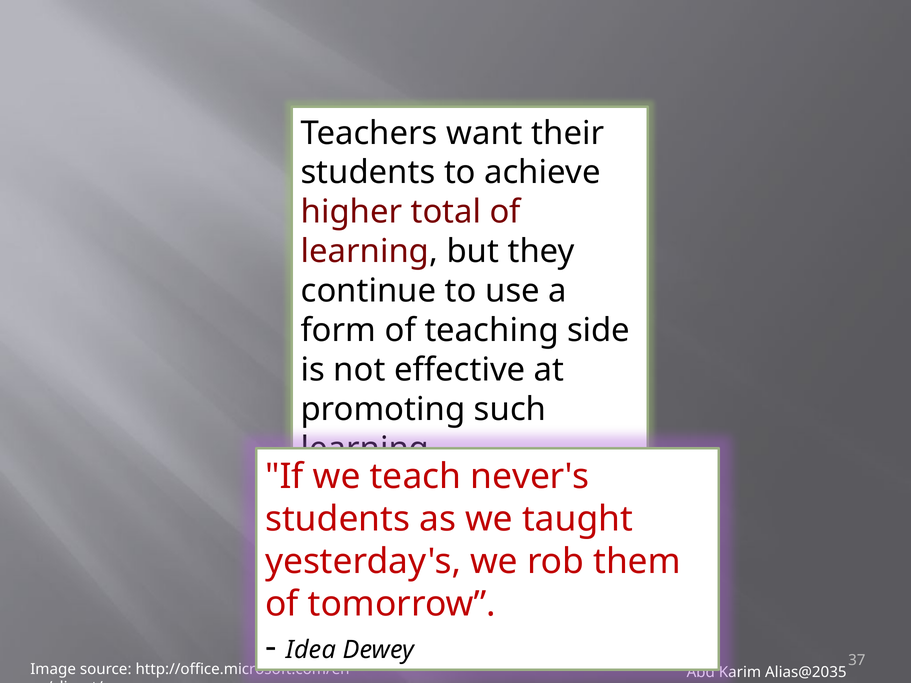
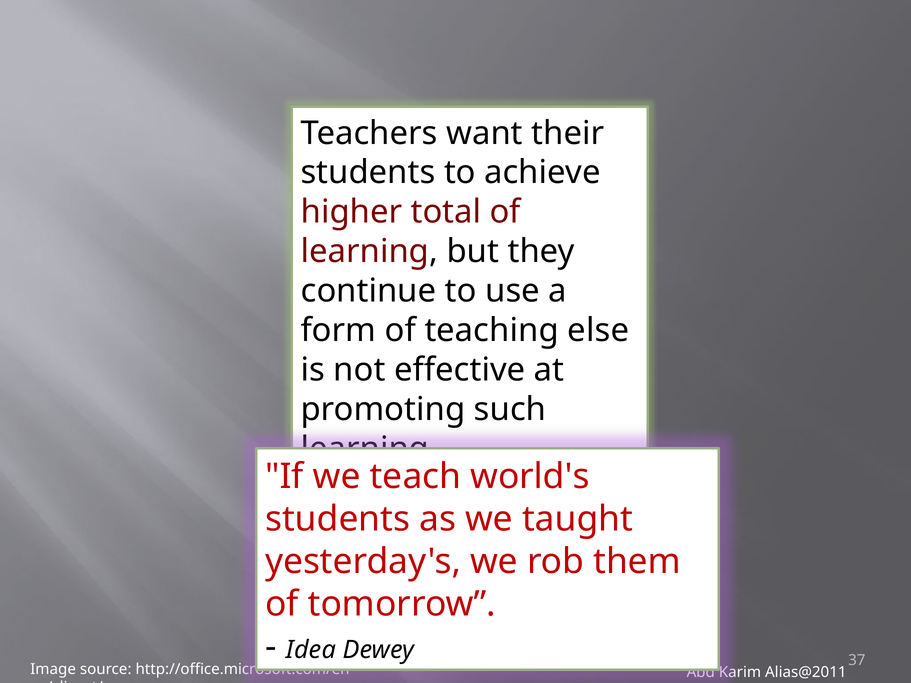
side: side -> else
never's: never's -> world's
Alias@2035: Alias@2035 -> Alias@2011
